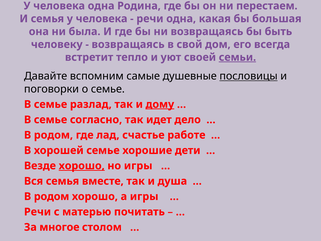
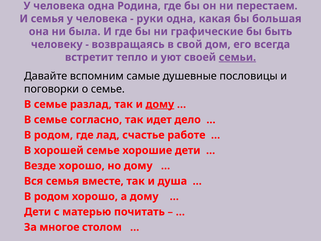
речи at (150, 19): речи -> руки
ни возвращаясь: возвращаясь -> графические
пословицы underline: present -> none
хорошо at (82, 166) underline: present -> none
но игры: игры -> дому
а игры: игры -> дому
Речи at (38, 212): Речи -> Дети
